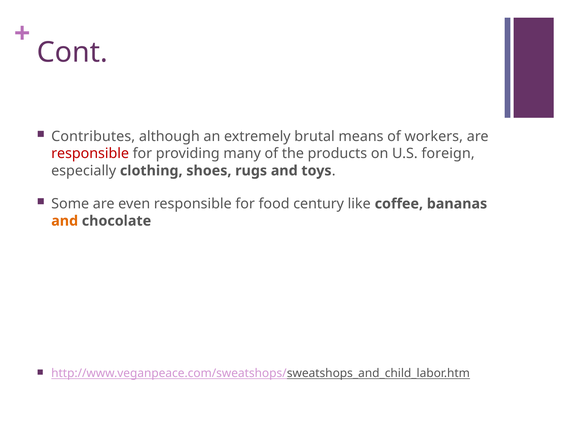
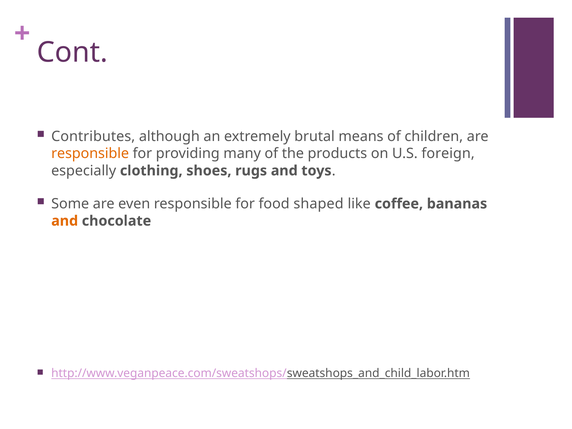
workers: workers -> children
responsible at (90, 154) colour: red -> orange
century: century -> shaped
